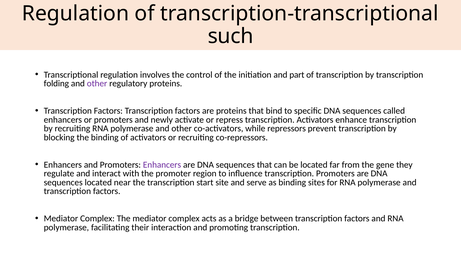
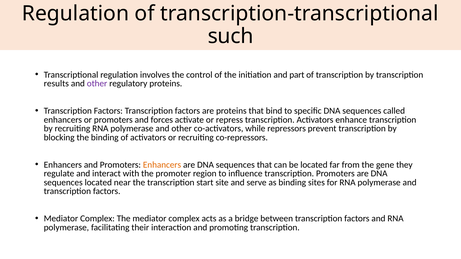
folding: folding -> results
newly: newly -> forces
Enhancers at (162, 165) colour: purple -> orange
